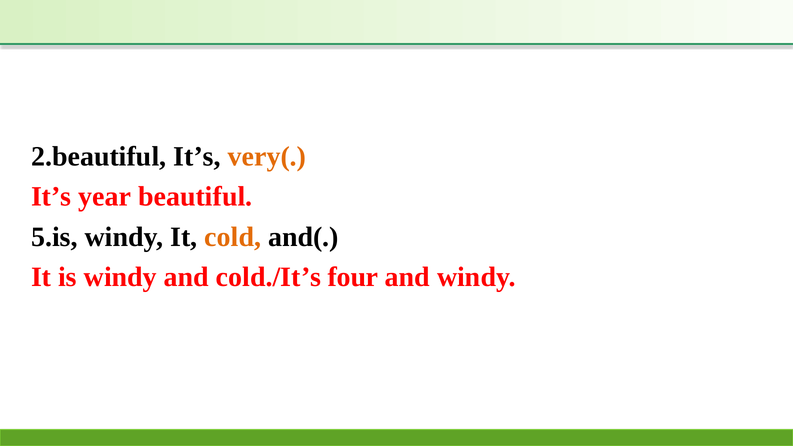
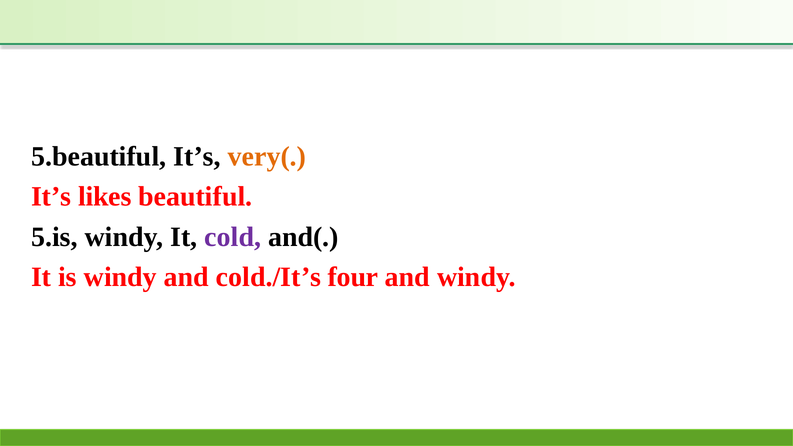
2.beautiful: 2.beautiful -> 5.beautiful
year: year -> likes
cold colour: orange -> purple
